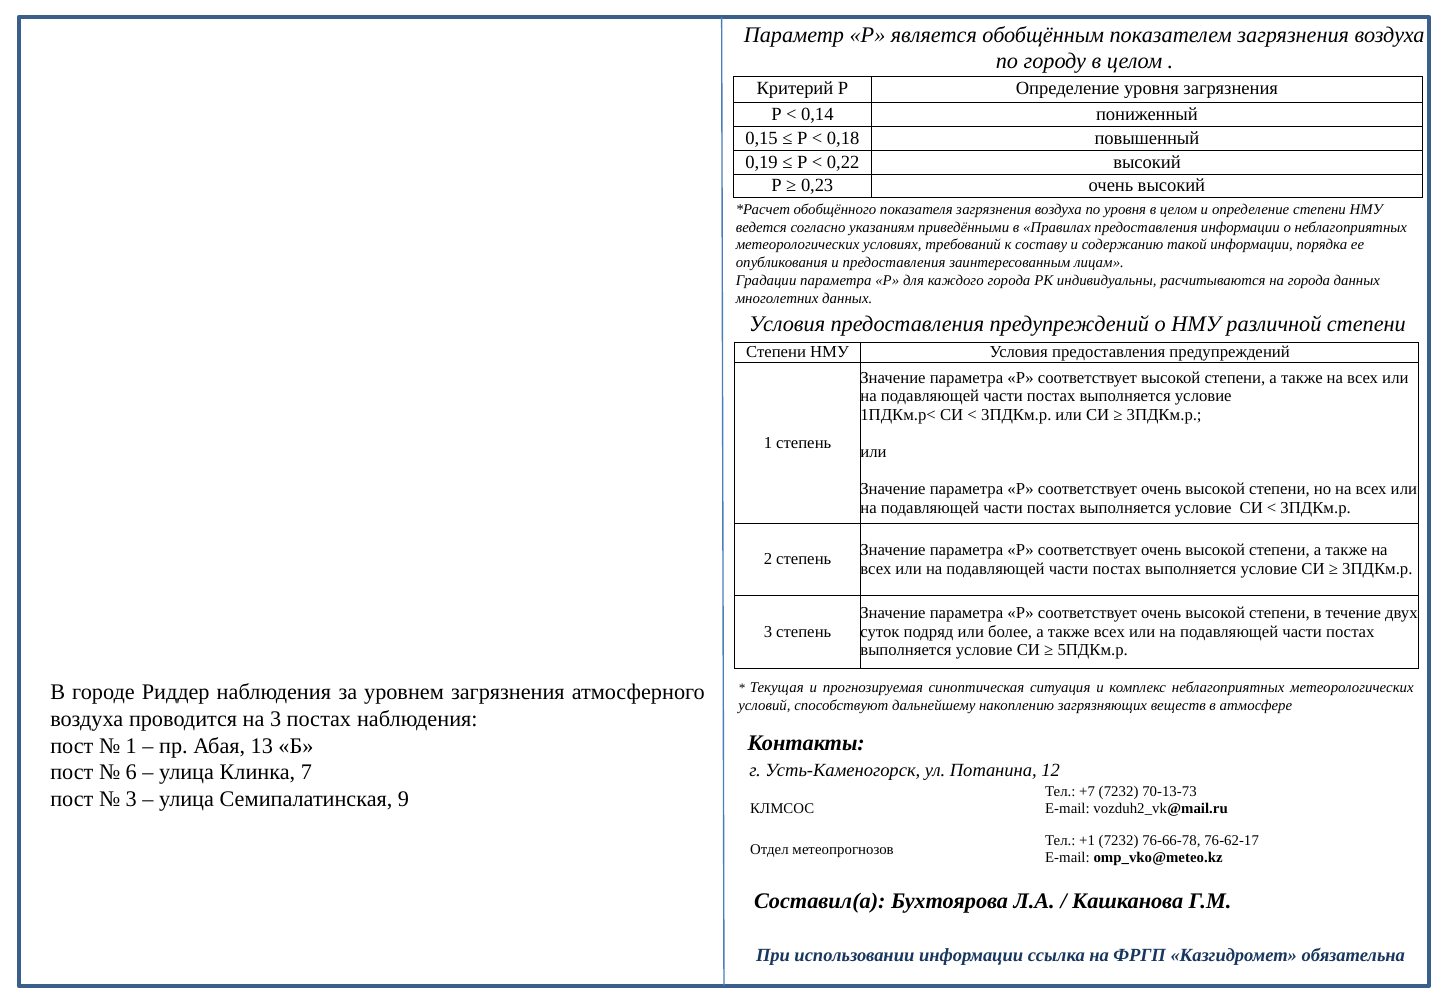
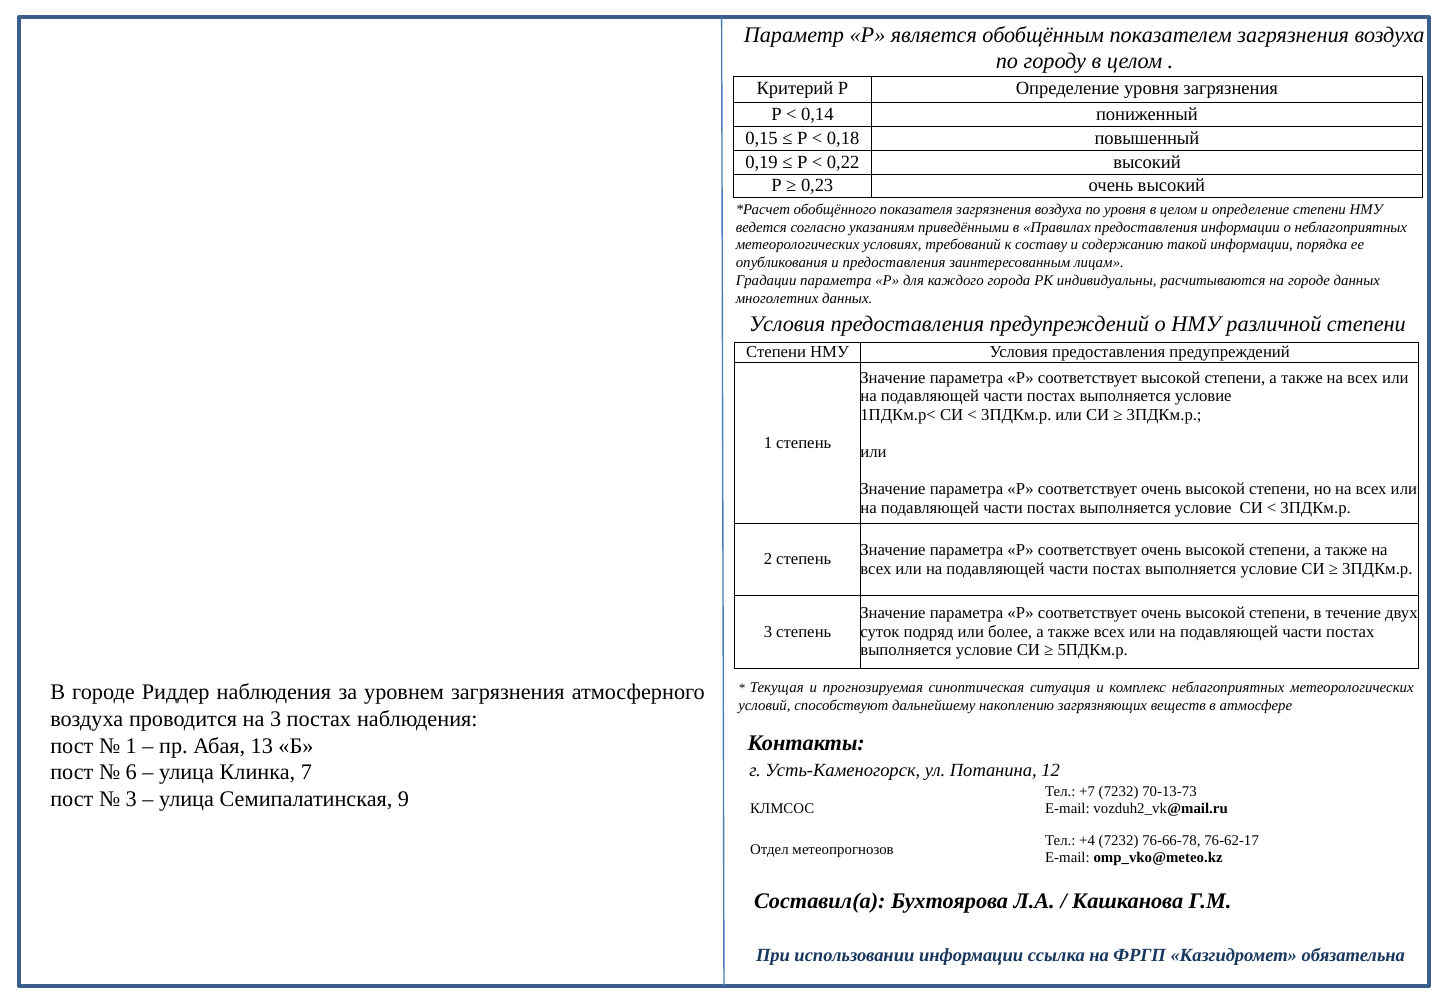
на города: города -> городе
+1: +1 -> +4
